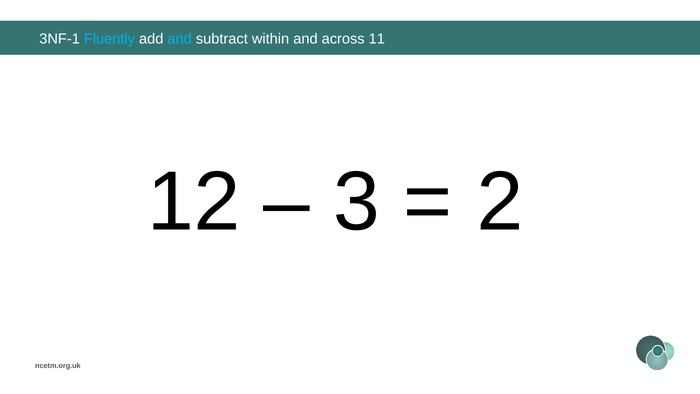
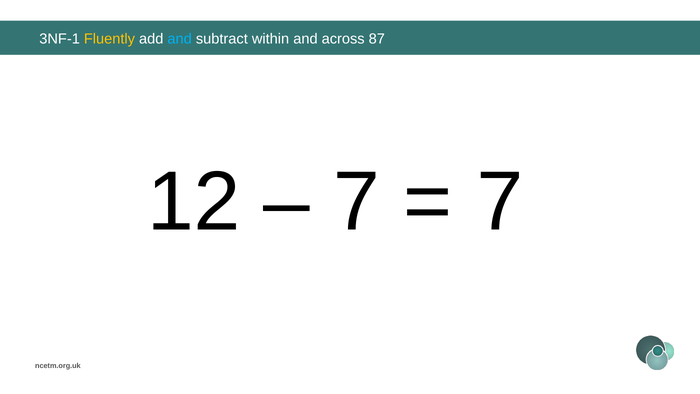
Fluently colour: light blue -> yellow
11: 11 -> 87
3 at (357, 202): 3 -> 7
2 at (500, 202): 2 -> 7
